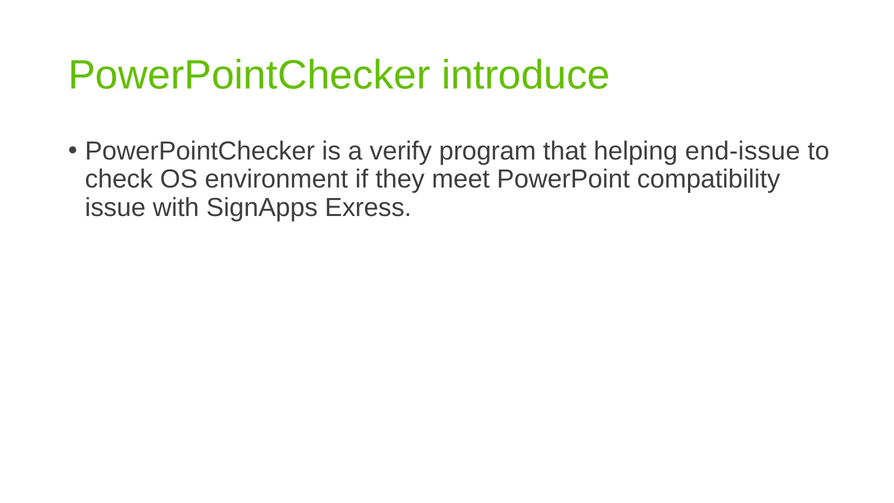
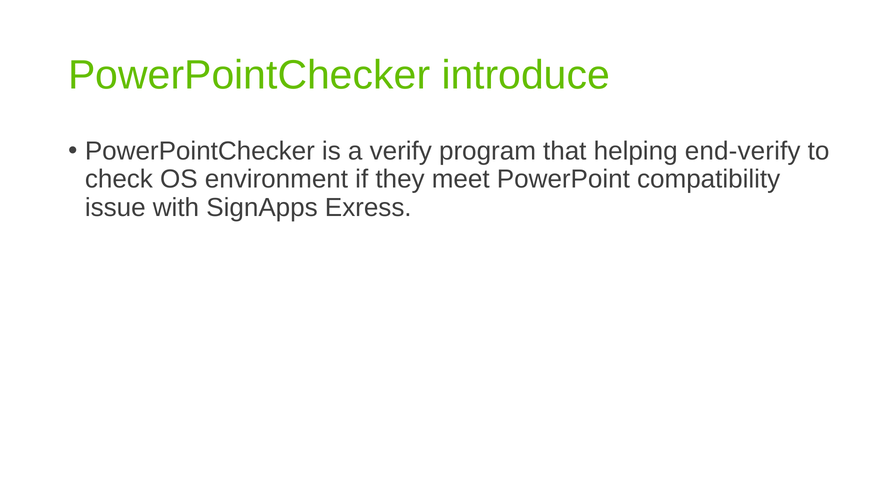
end-issue: end-issue -> end-verify
